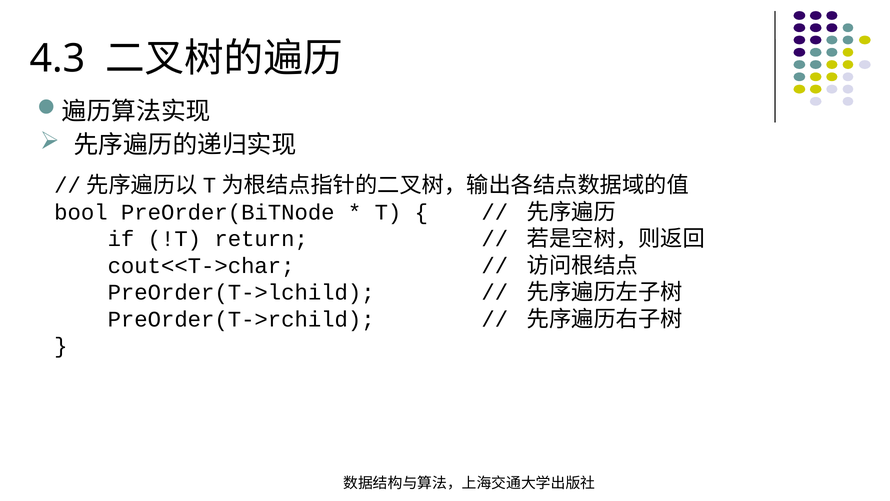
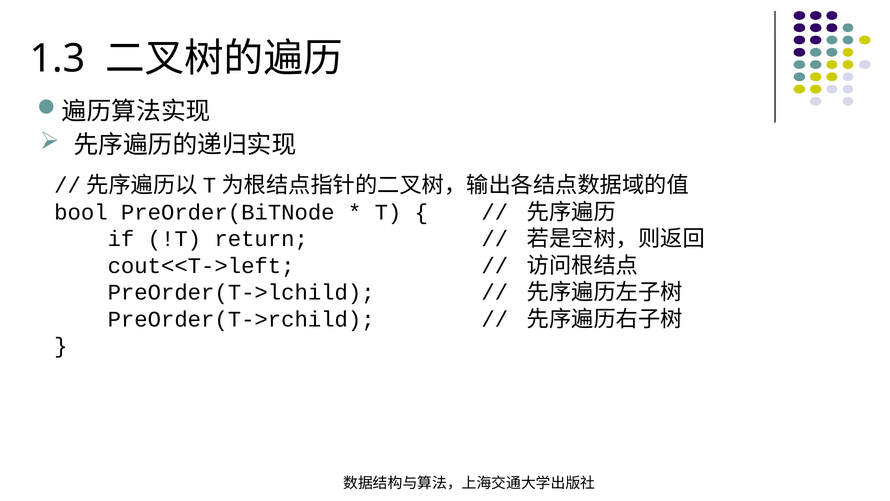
4.3: 4.3 -> 1.3
cout<<T->char: cout<<T->char -> cout<<T->left
